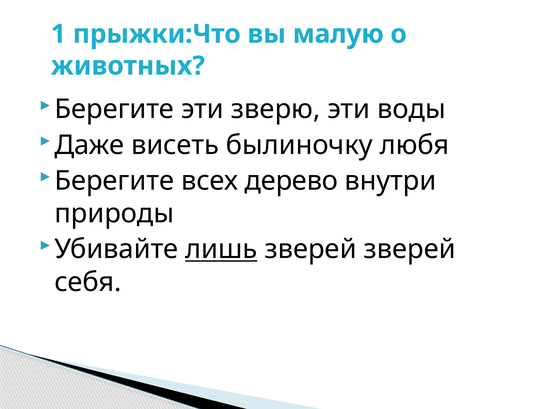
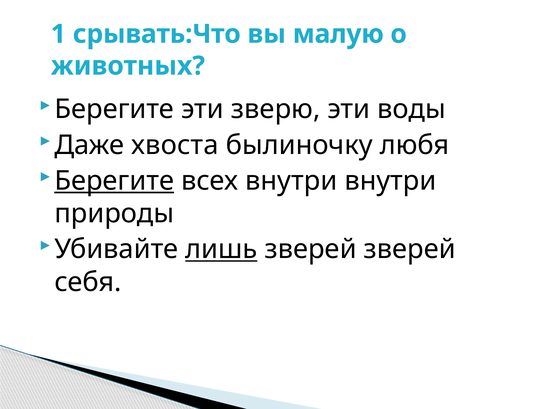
прыжки:Что: прыжки:Что -> срывать:Что
висеть: висеть -> хвоста
Берегите at (114, 181) underline: none -> present
всех дерево: дерево -> внутри
